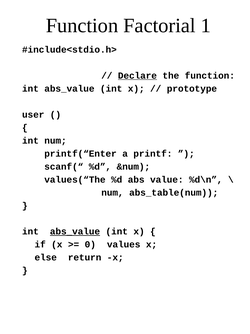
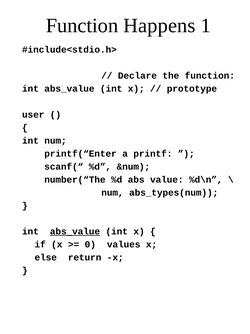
Factorial: Factorial -> Happens
Declare underline: present -> none
values(“The: values(“The -> number(“The
abs_table(num: abs_table(num -> abs_types(num
